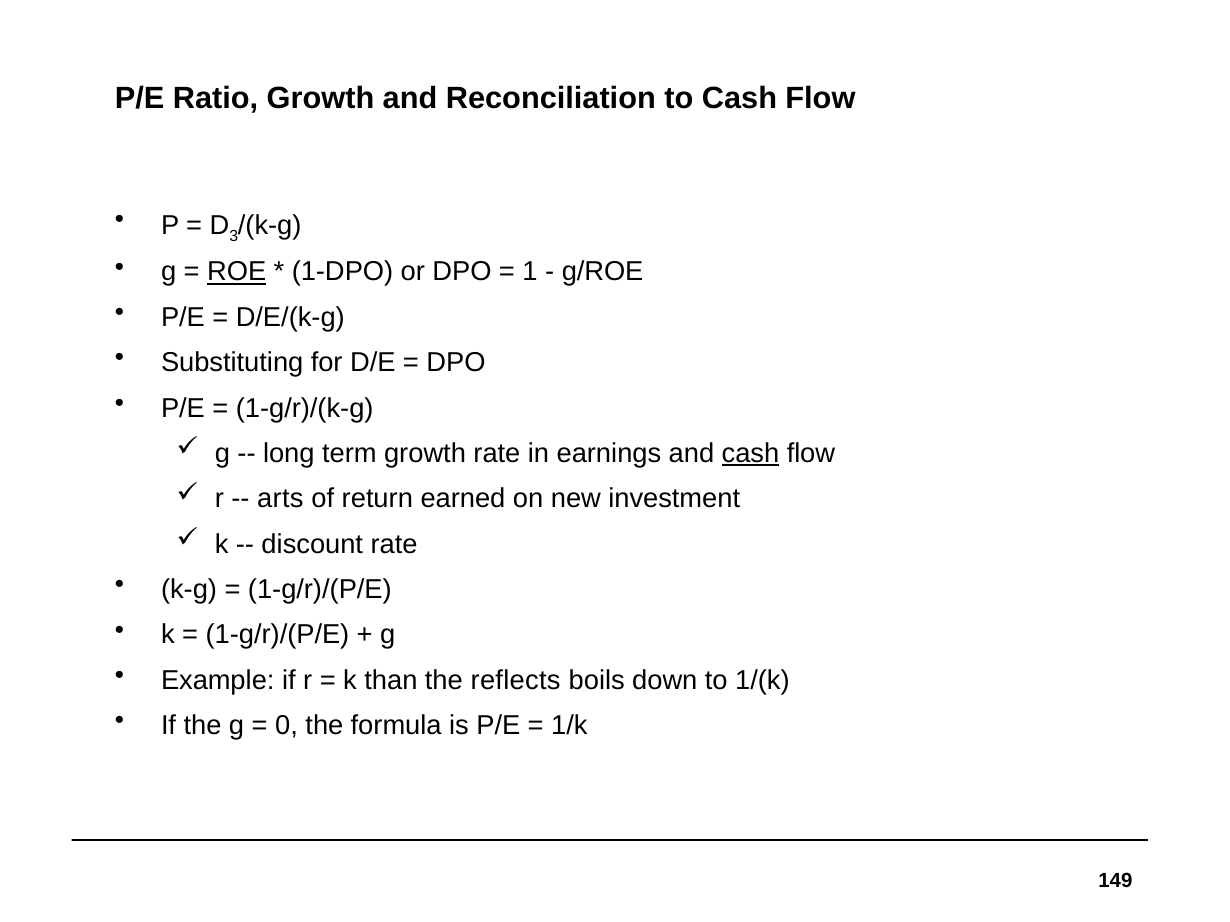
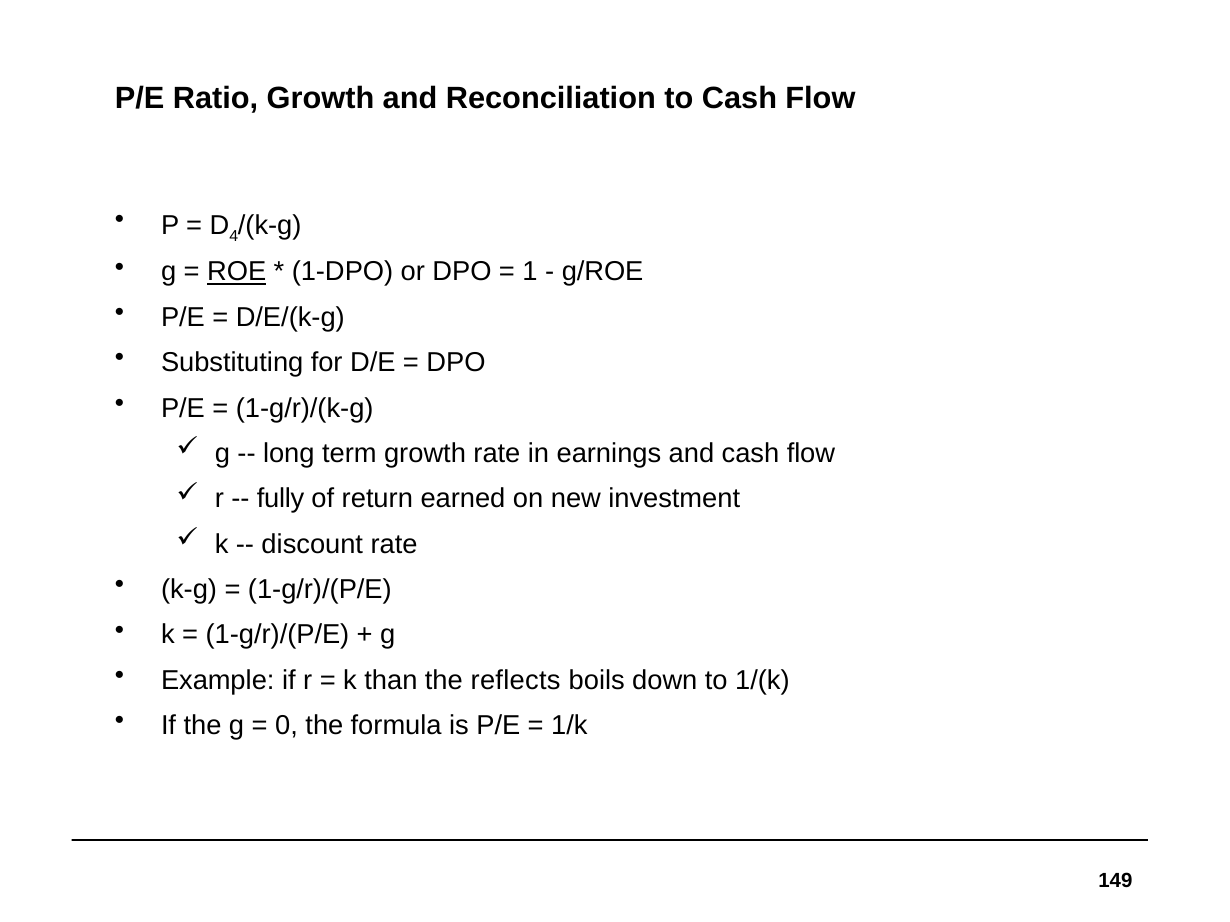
3: 3 -> 4
cash at (751, 454) underline: present -> none
arts: arts -> fully
